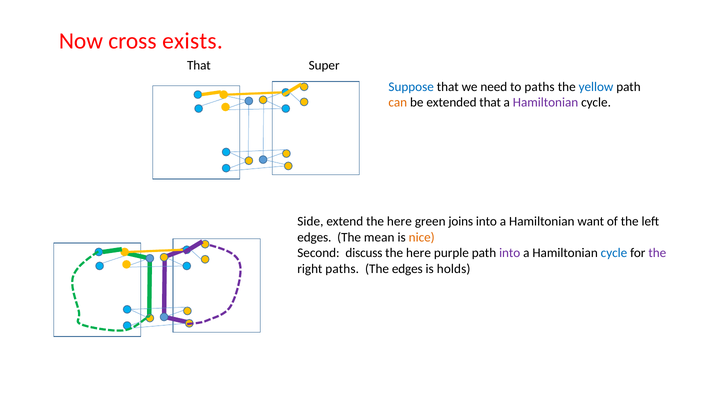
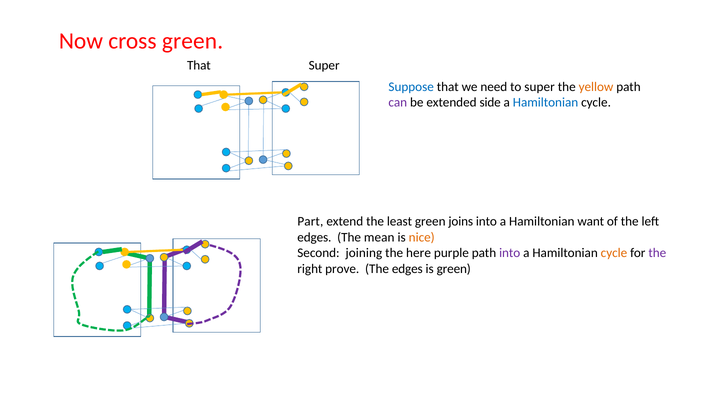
cross exists: exists -> green
to paths: paths -> super
yellow colour: blue -> orange
can colour: orange -> purple
extended that: that -> side
Hamiltonian at (546, 102) colour: purple -> blue
Side: Side -> Part
extend the here: here -> least
discuss: discuss -> joining
cycle at (614, 253) colour: blue -> orange
right paths: paths -> prove
is holds: holds -> green
